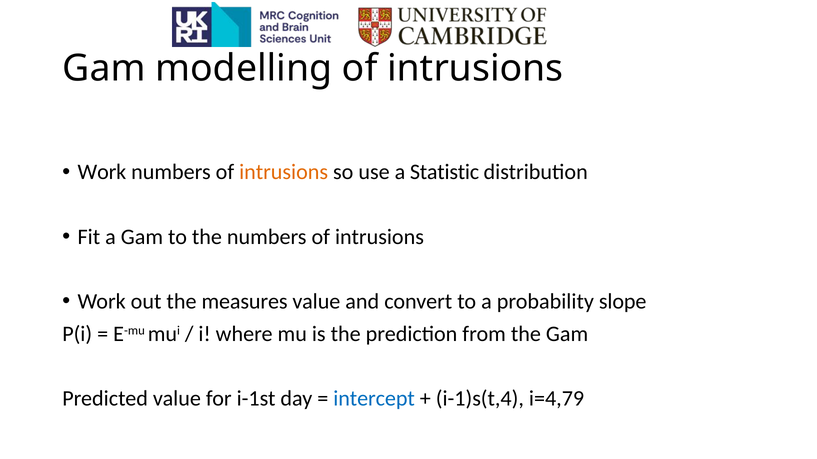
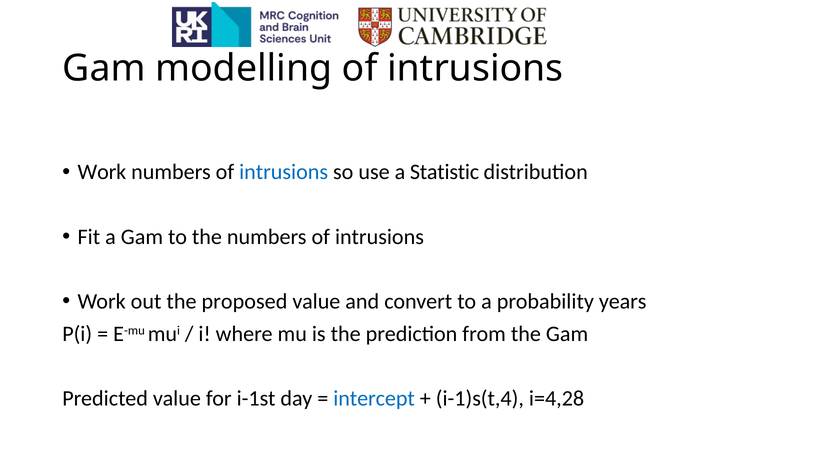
intrusions at (284, 172) colour: orange -> blue
measures: measures -> proposed
slope: slope -> years
i=4,79: i=4,79 -> i=4,28
